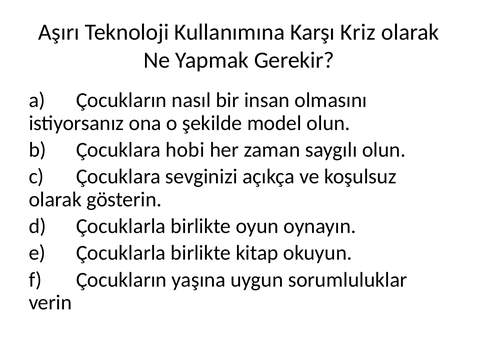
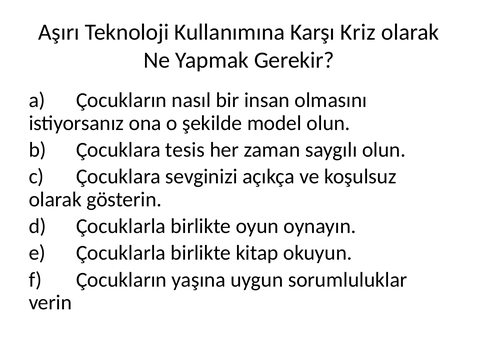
hobi: hobi -> tesis
